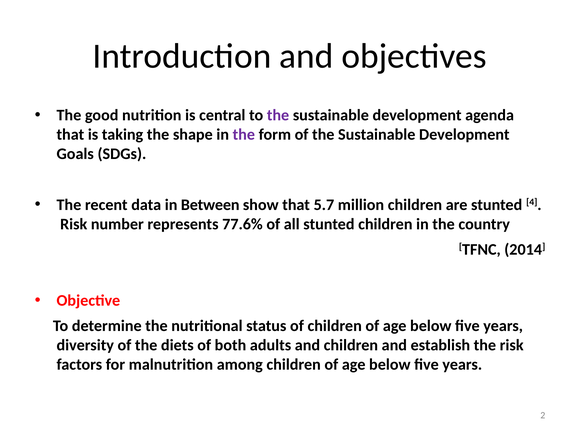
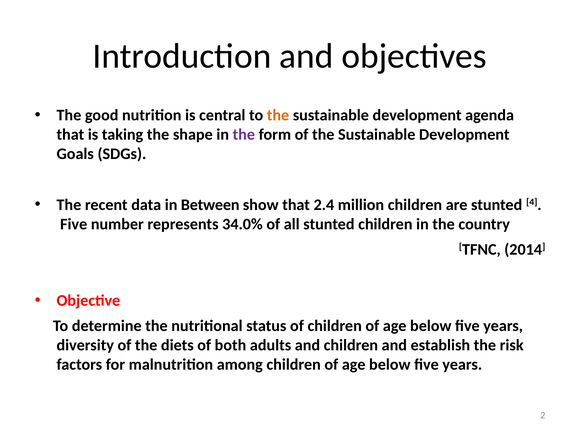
the at (278, 115) colour: purple -> orange
5.7: 5.7 -> 2.4
Risk at (74, 224): Risk -> Five
77.6%: 77.6% -> 34.0%
